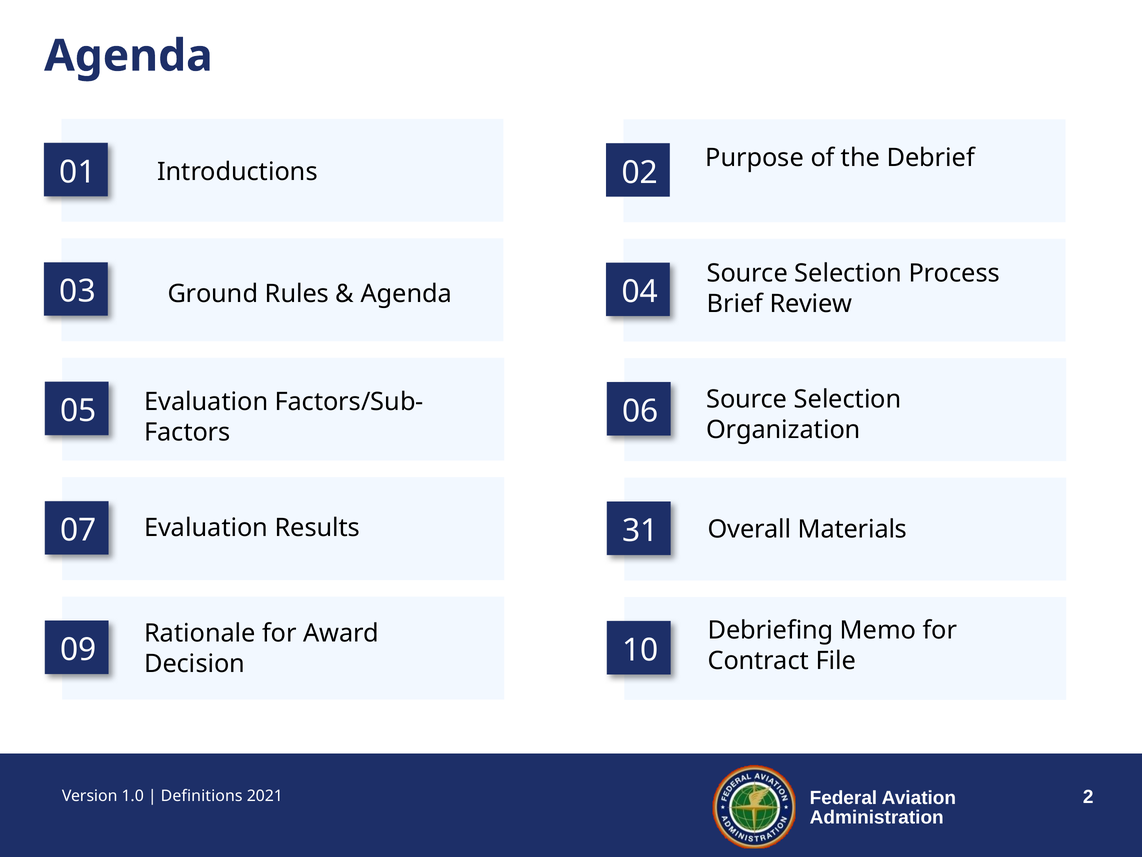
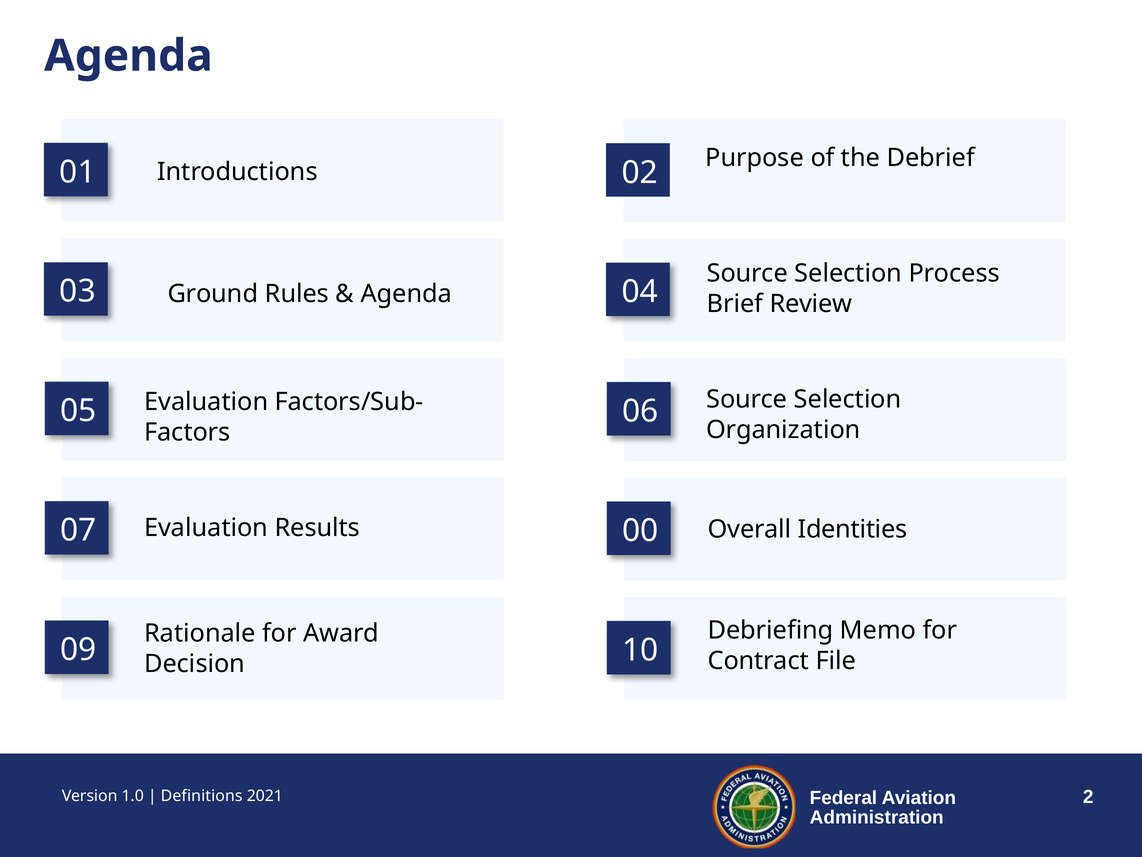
31: 31 -> 00
Materials: Materials -> Identities
